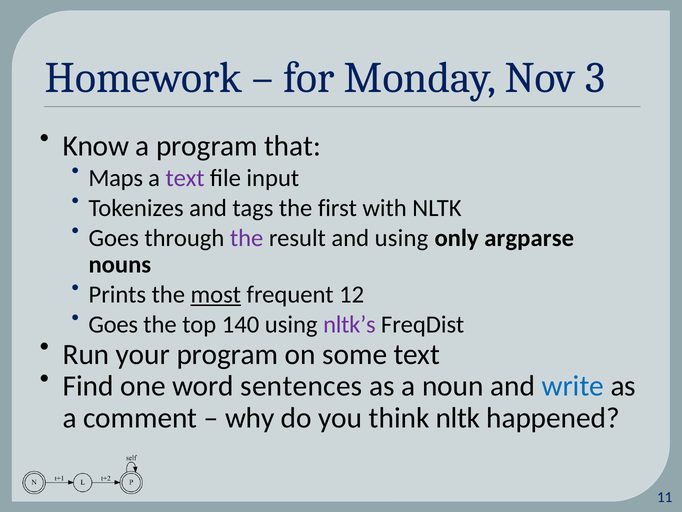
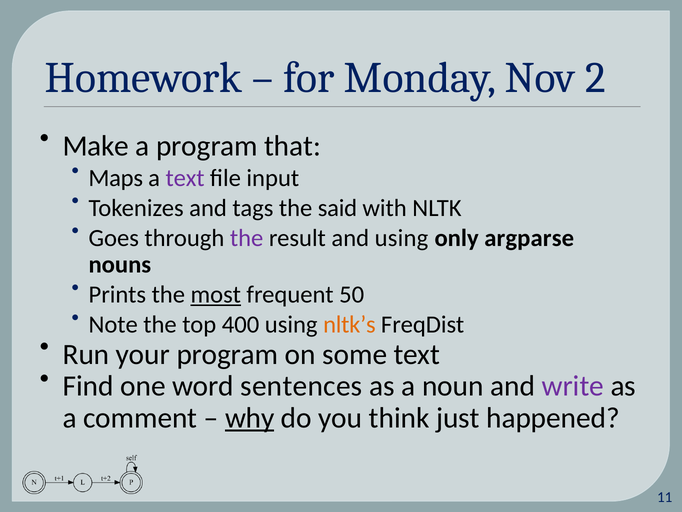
3: 3 -> 2
Know: Know -> Make
first: first -> said
12: 12 -> 50
Goes at (113, 324): Goes -> Note
140: 140 -> 400
nltk’s colour: purple -> orange
write colour: blue -> purple
why underline: none -> present
think nltk: nltk -> just
